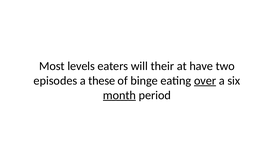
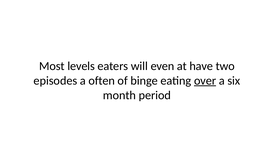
their: their -> even
these: these -> often
month underline: present -> none
